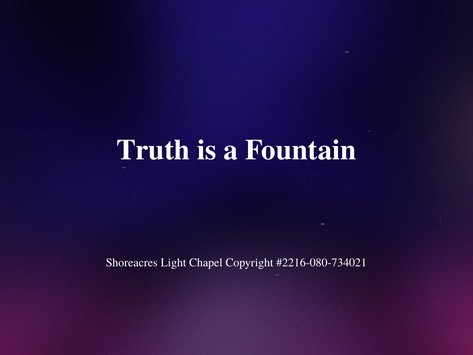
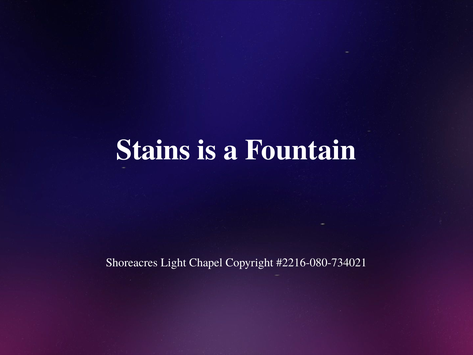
Truth: Truth -> Stains
